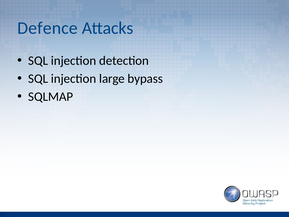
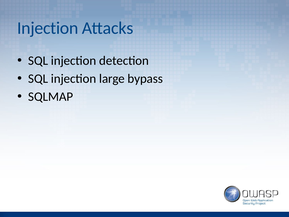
Defence at (48, 28): Defence -> Injection
